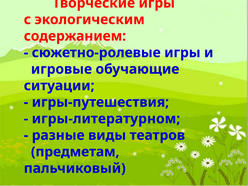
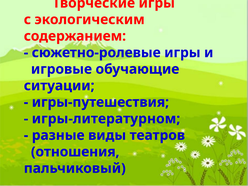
предметам: предметам -> отношения
